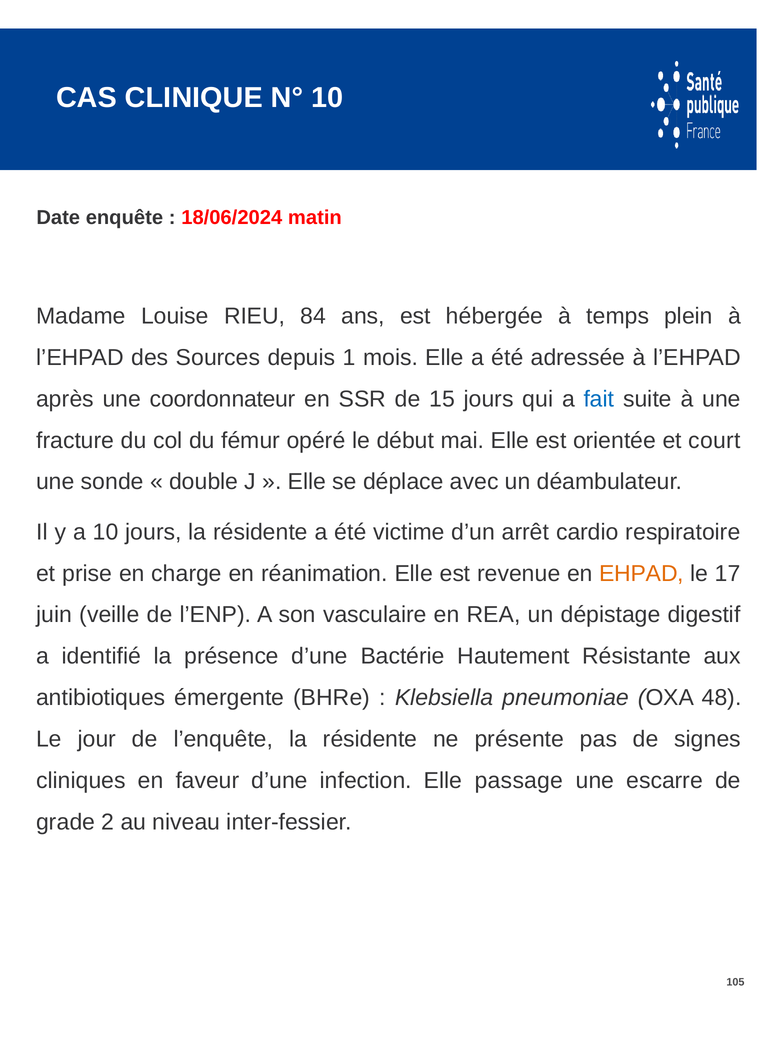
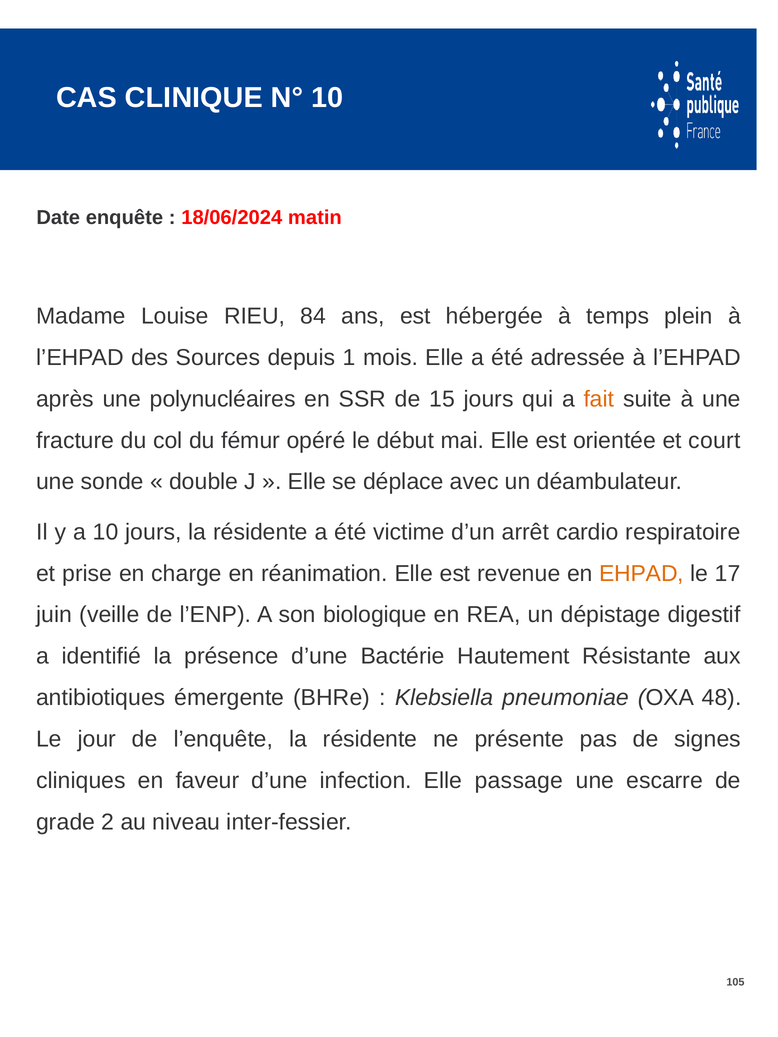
coordonnateur: coordonnateur -> polynucléaires
fait colour: blue -> orange
vasculaire: vasculaire -> biologique
